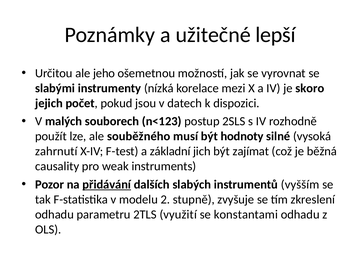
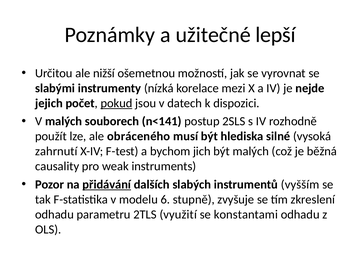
jeho: jeho -> nižší
skoro: skoro -> nejde
pokud underline: none -> present
n<123: n<123 -> n<141
souběžného: souběžného -> obráceného
hodnoty: hodnoty -> hlediska
základní: základní -> bychom
být zajímat: zajímat -> malých
2: 2 -> 6
